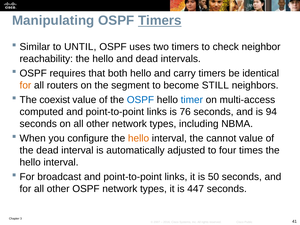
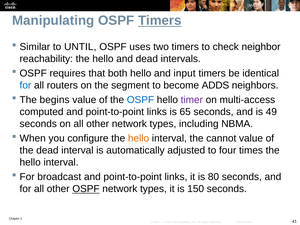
carry: carry -> input
for at (25, 85) colour: orange -> blue
STILL: STILL -> ADDS
coexist: coexist -> begins
timer colour: blue -> purple
76: 76 -> 65
94: 94 -> 49
50: 50 -> 80
OSPF at (86, 189) underline: none -> present
447: 447 -> 150
